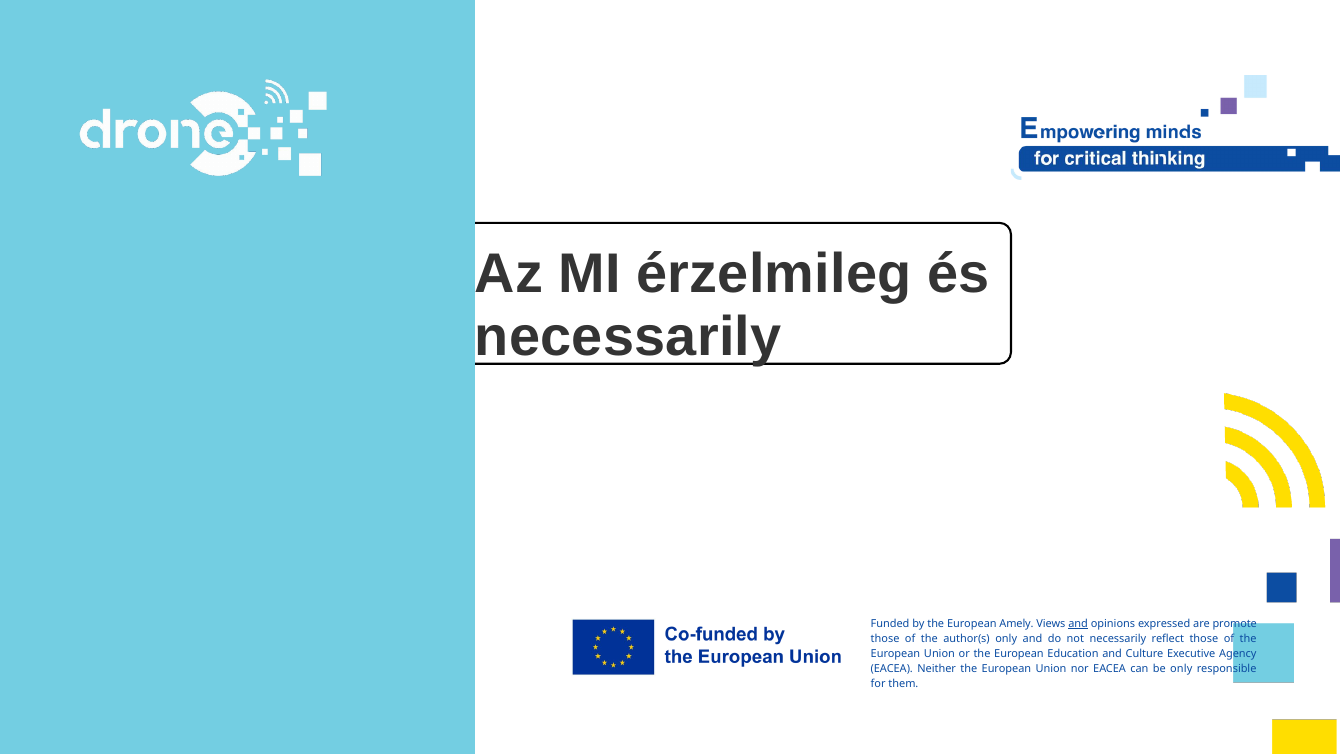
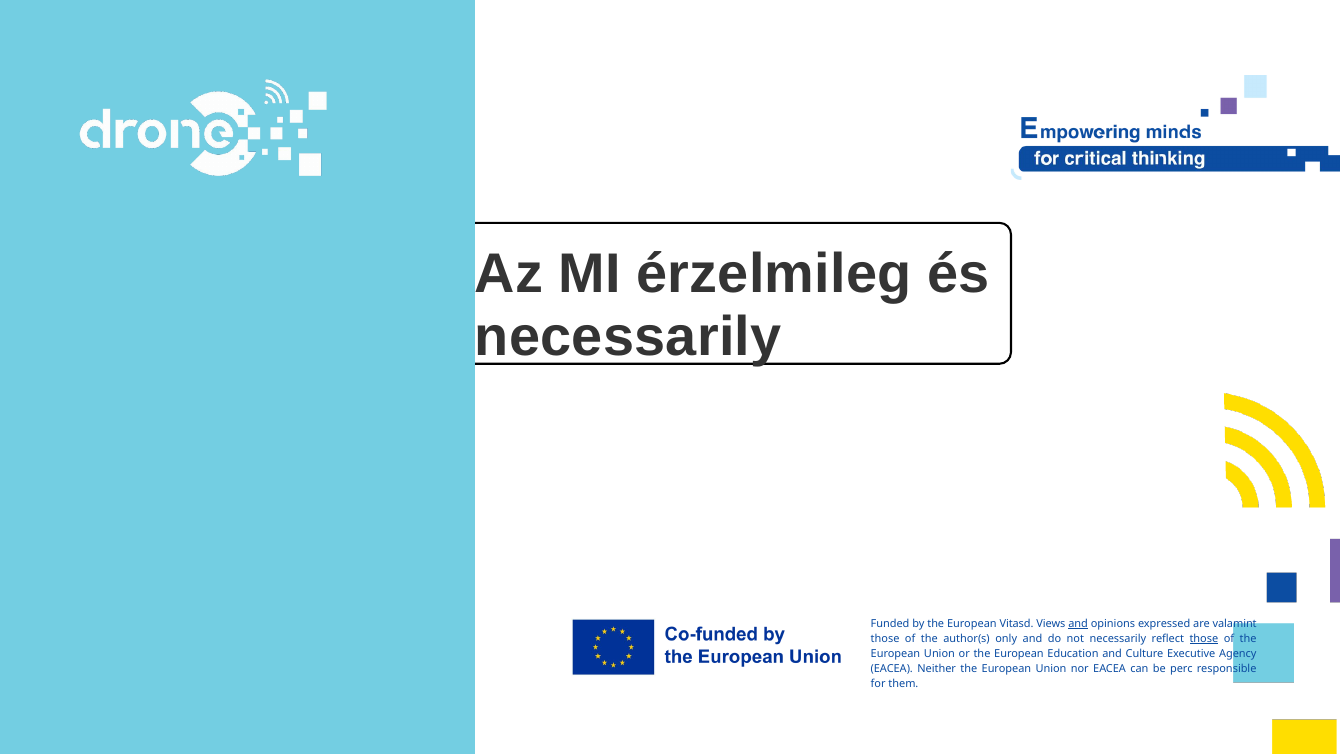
Amely: Amely -> Vitasd
promote: promote -> valamint
those at (1204, 639) underline: none -> present
be only: only -> perc
